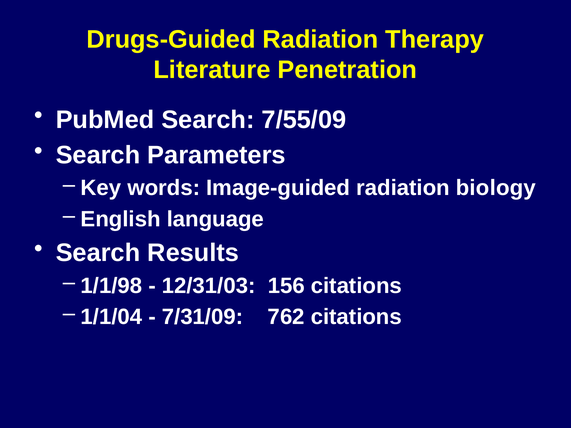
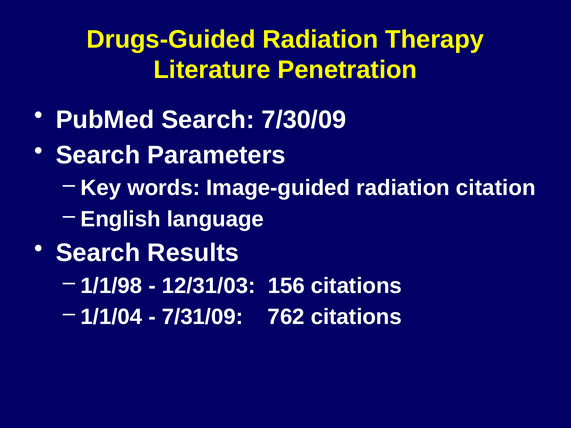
7/55/09: 7/55/09 -> 7/30/09
biology: biology -> citation
